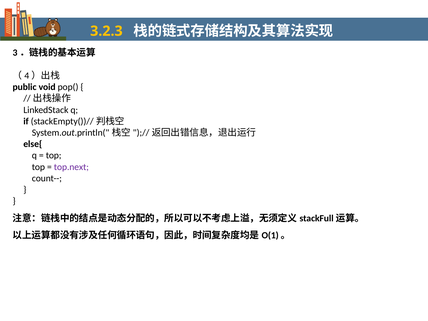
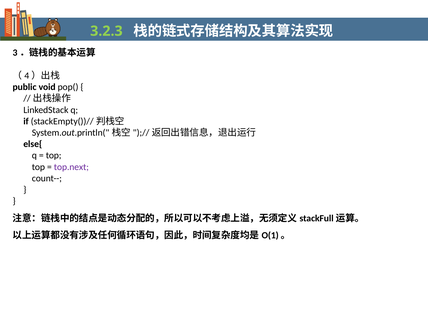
3.2.3 colour: yellow -> light green
